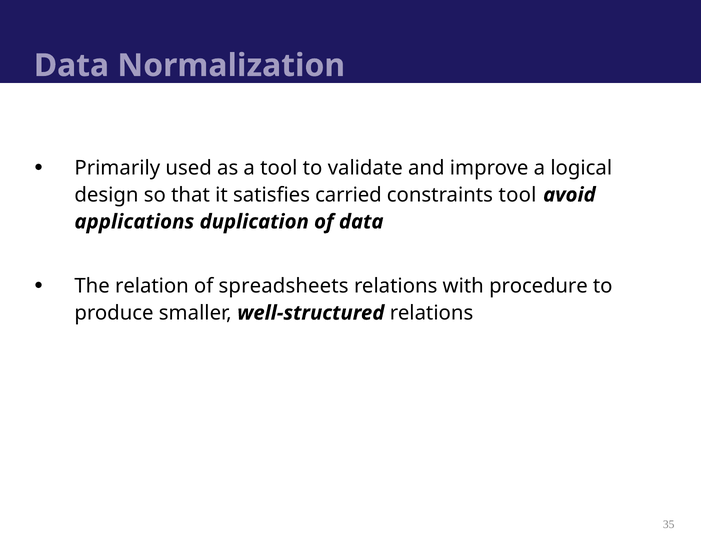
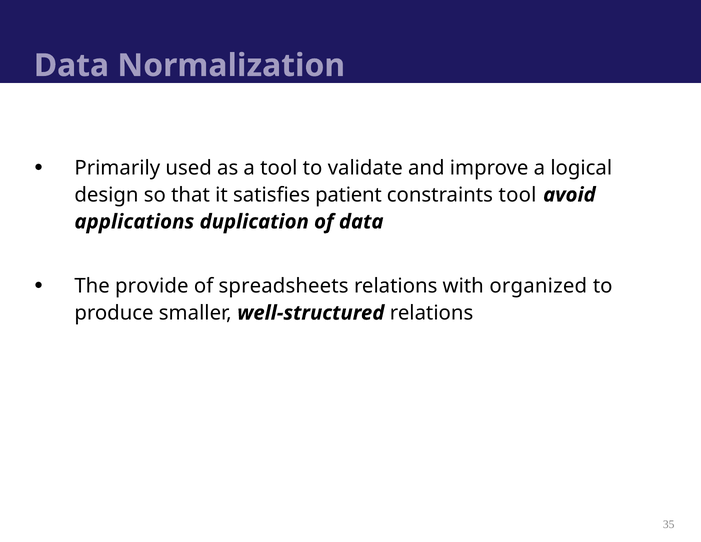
carried: carried -> patient
relation: relation -> provide
procedure: procedure -> organized
